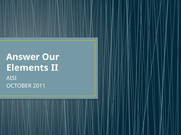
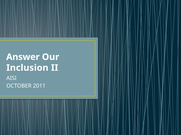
Elements: Elements -> Inclusion
